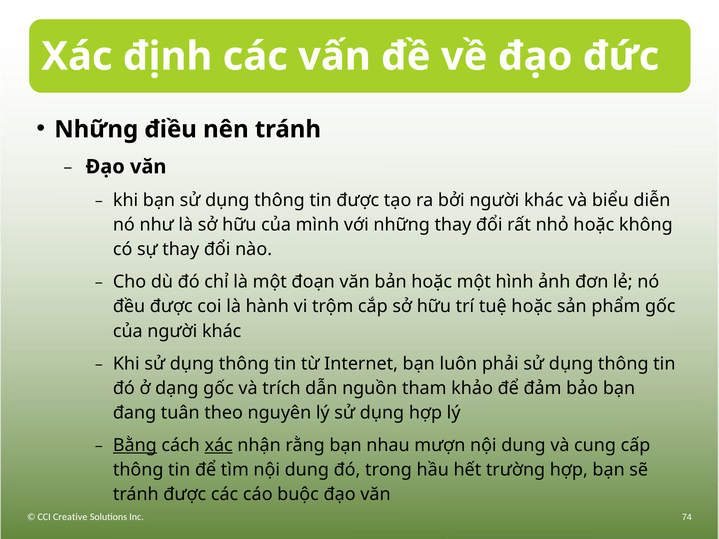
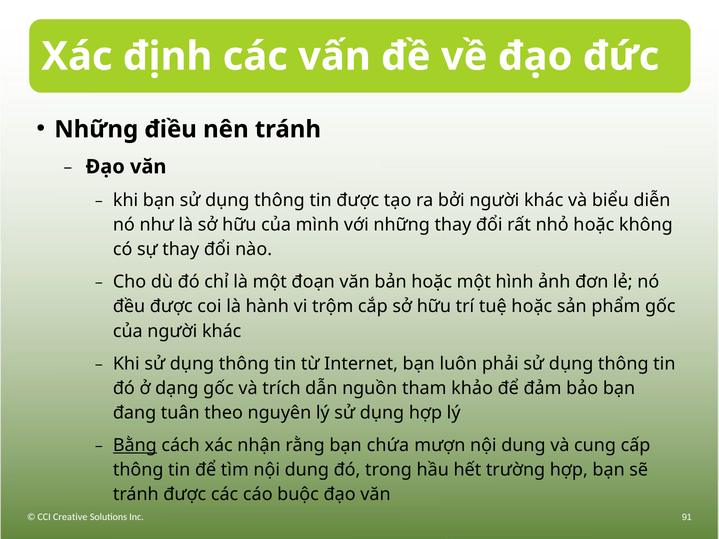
xác at (219, 446) underline: present -> none
nhau: nhau -> chứa
74: 74 -> 91
